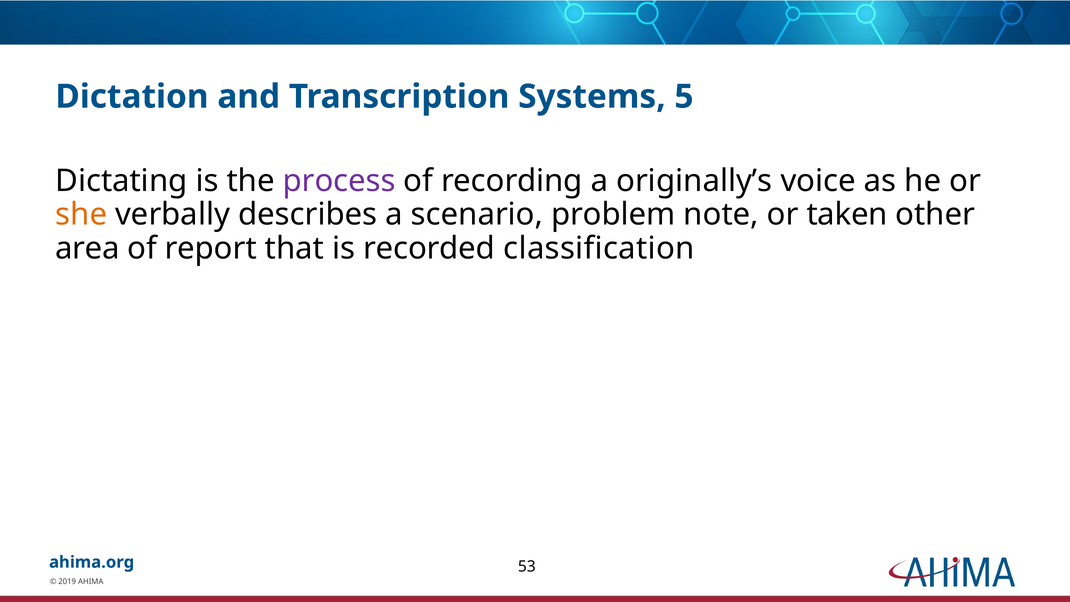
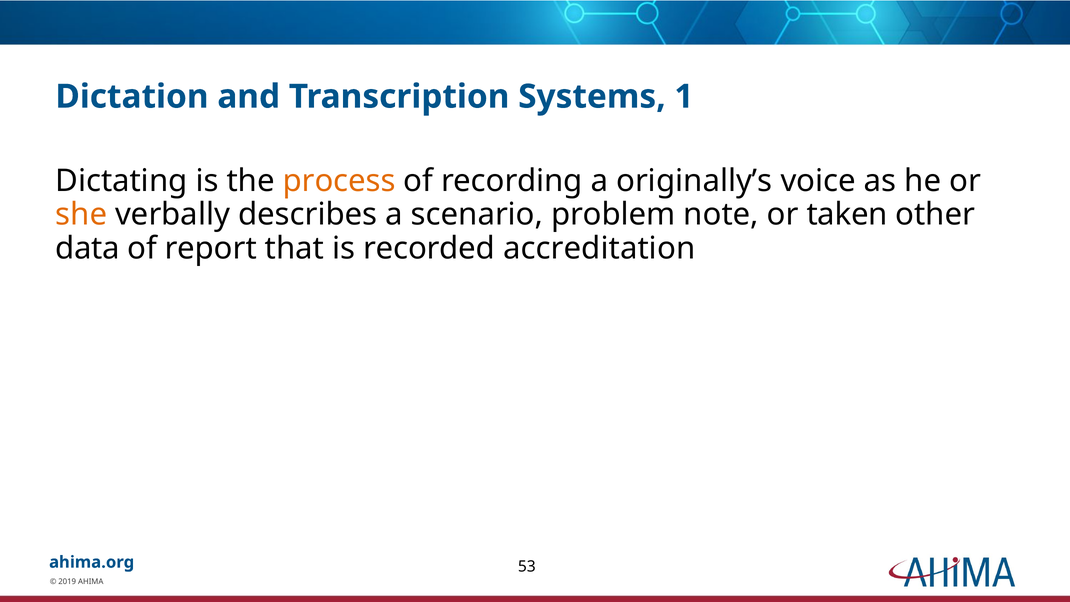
5: 5 -> 1
process colour: purple -> orange
area: area -> data
classification: classification -> accreditation
